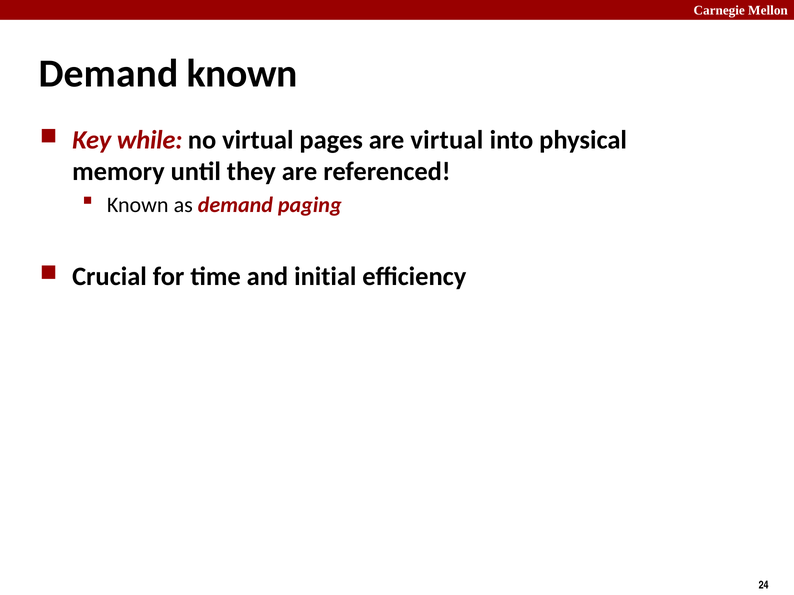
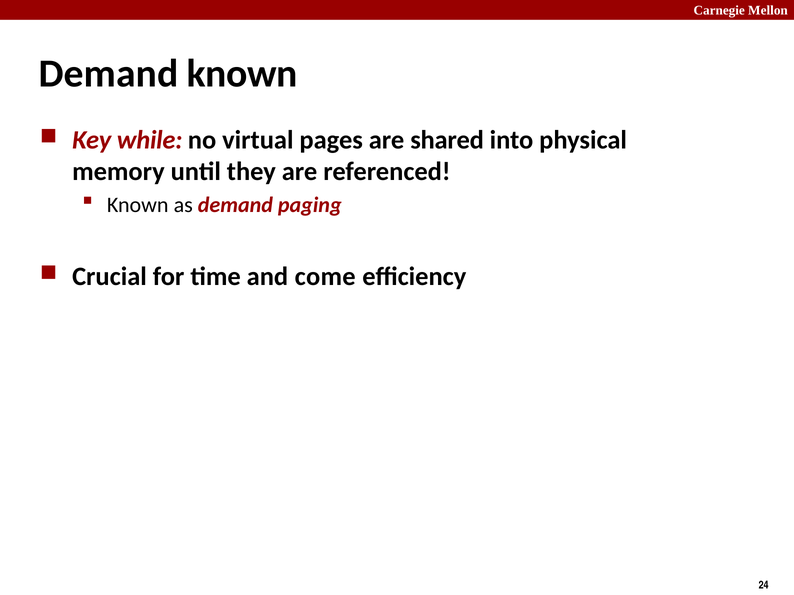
are virtual: virtual -> shared
initial: initial -> come
